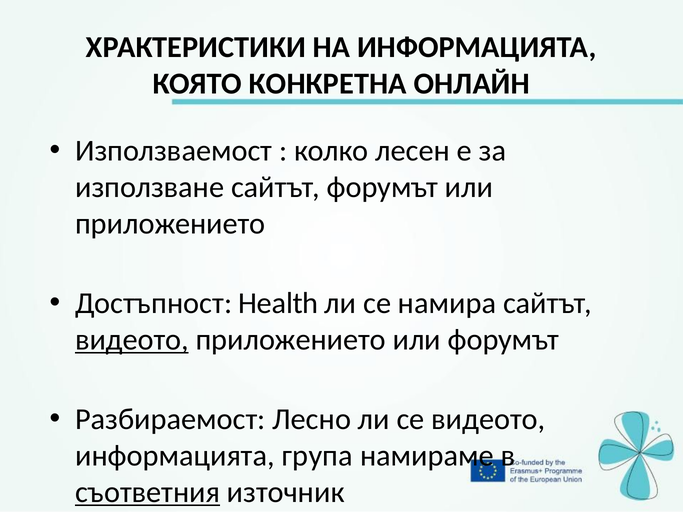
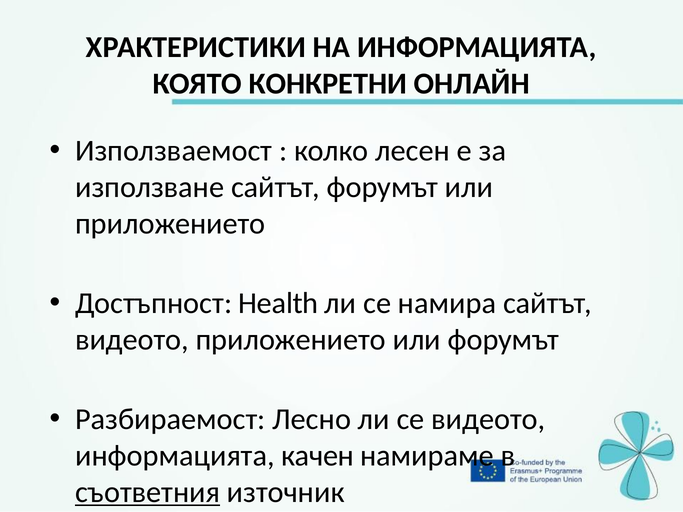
КОНКРЕТНА: КОНКРЕТНА -> КОНКРЕТНИ
видеото at (132, 340) underline: present -> none
група: група -> качен
